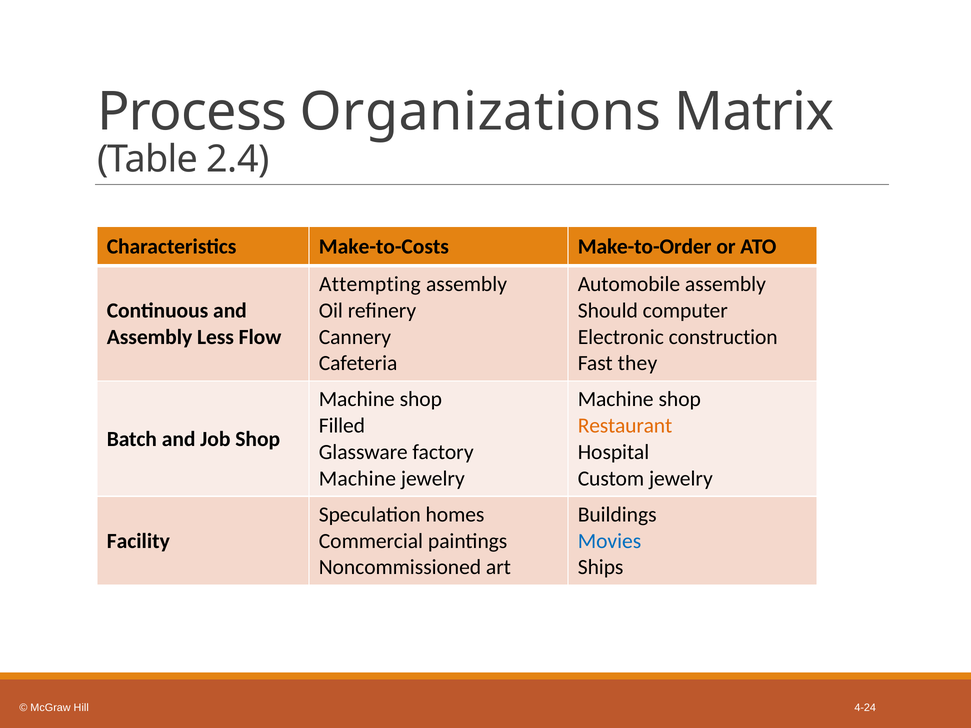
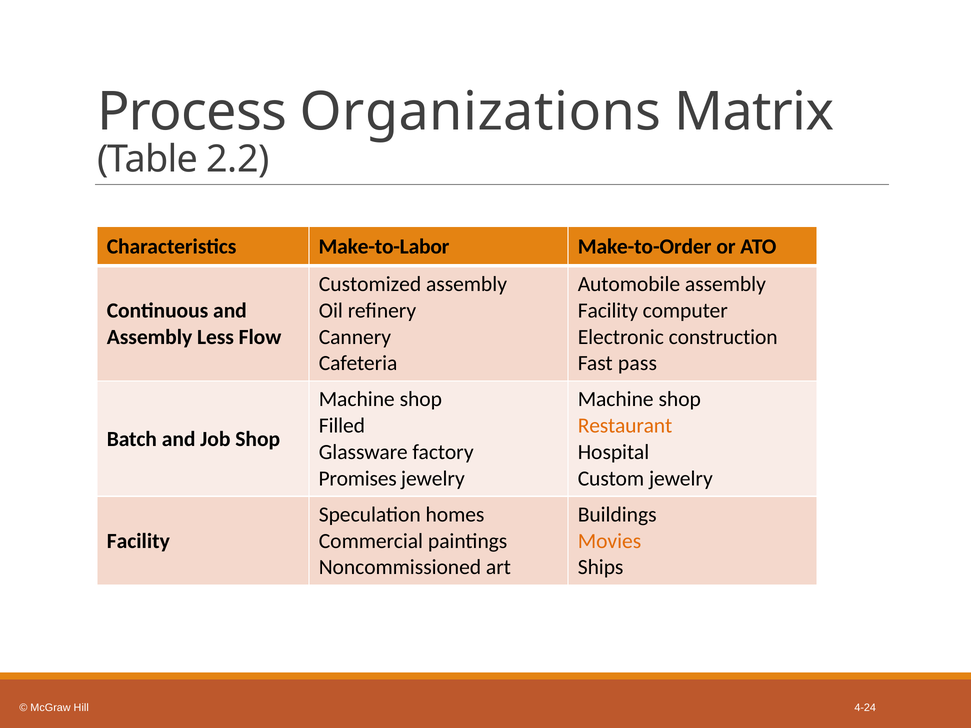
2.4: 2.4 -> 2.2
Make-to-Costs: Make-to-Costs -> Make-to-Labor
Attempting: Attempting -> Customized
Should at (608, 311): Should -> Facility
they: they -> pass
Machine at (357, 479): Machine -> Promises
Movies colour: blue -> orange
